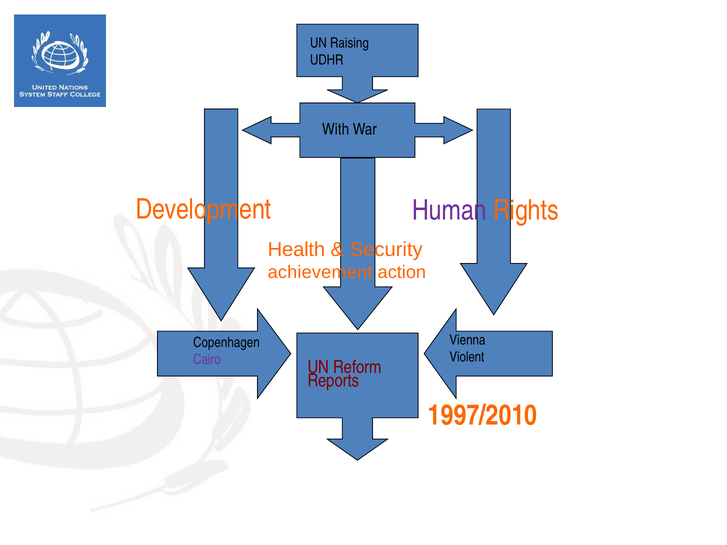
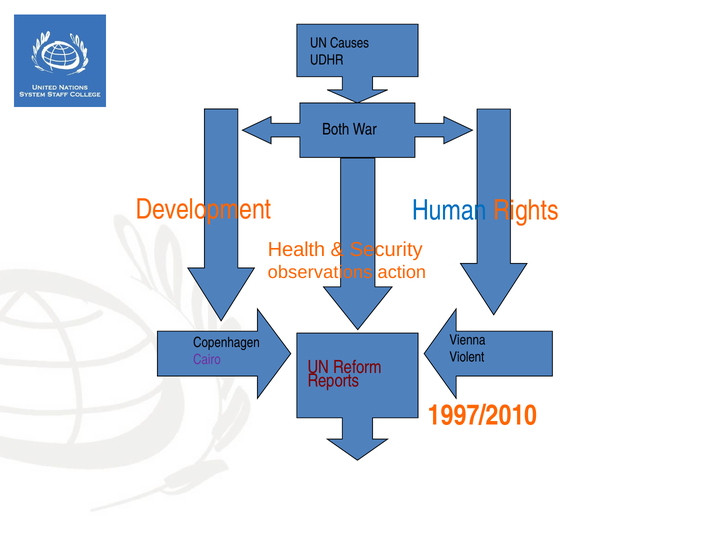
Raising: Raising -> Causes
With: With -> Both
Human colour: purple -> blue
achievement: achievement -> observations
